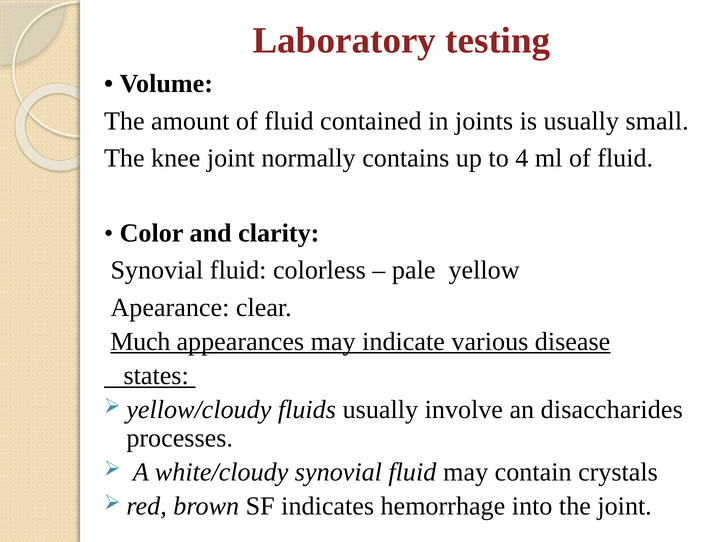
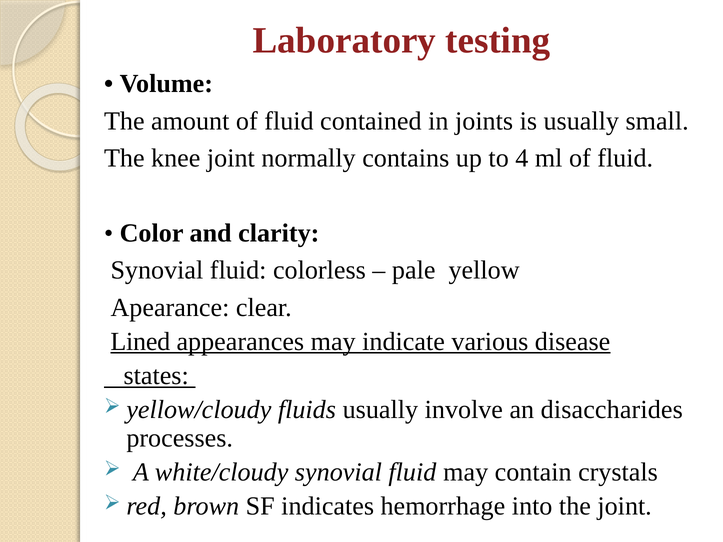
Much: Much -> Lined
